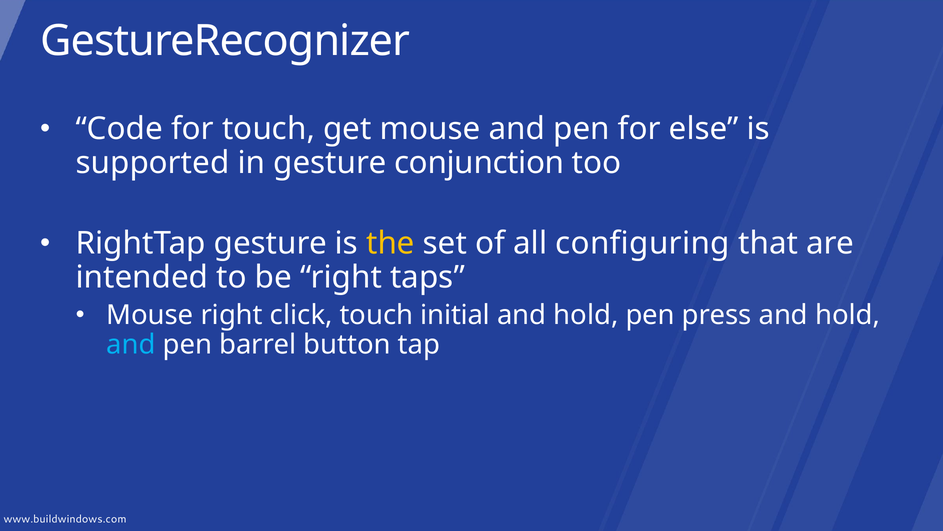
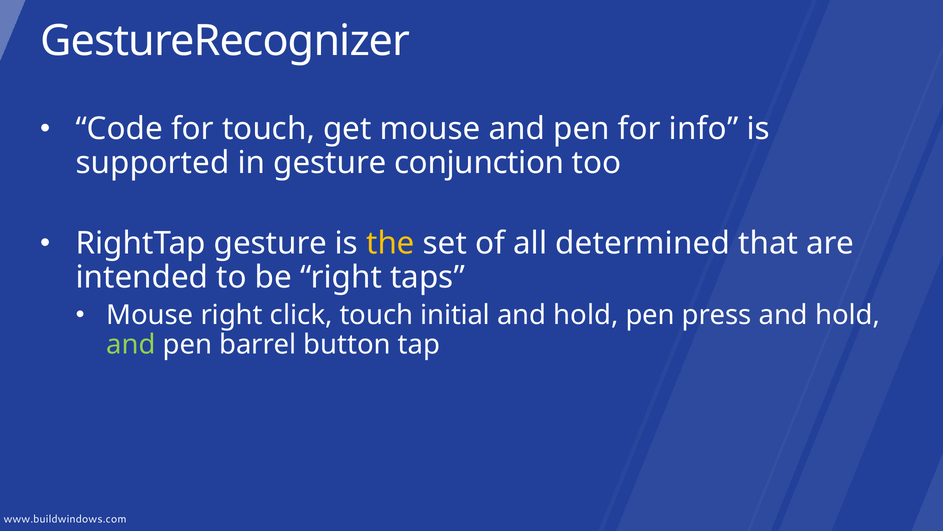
else: else -> info
configuring: configuring -> determined
and at (131, 344) colour: light blue -> light green
